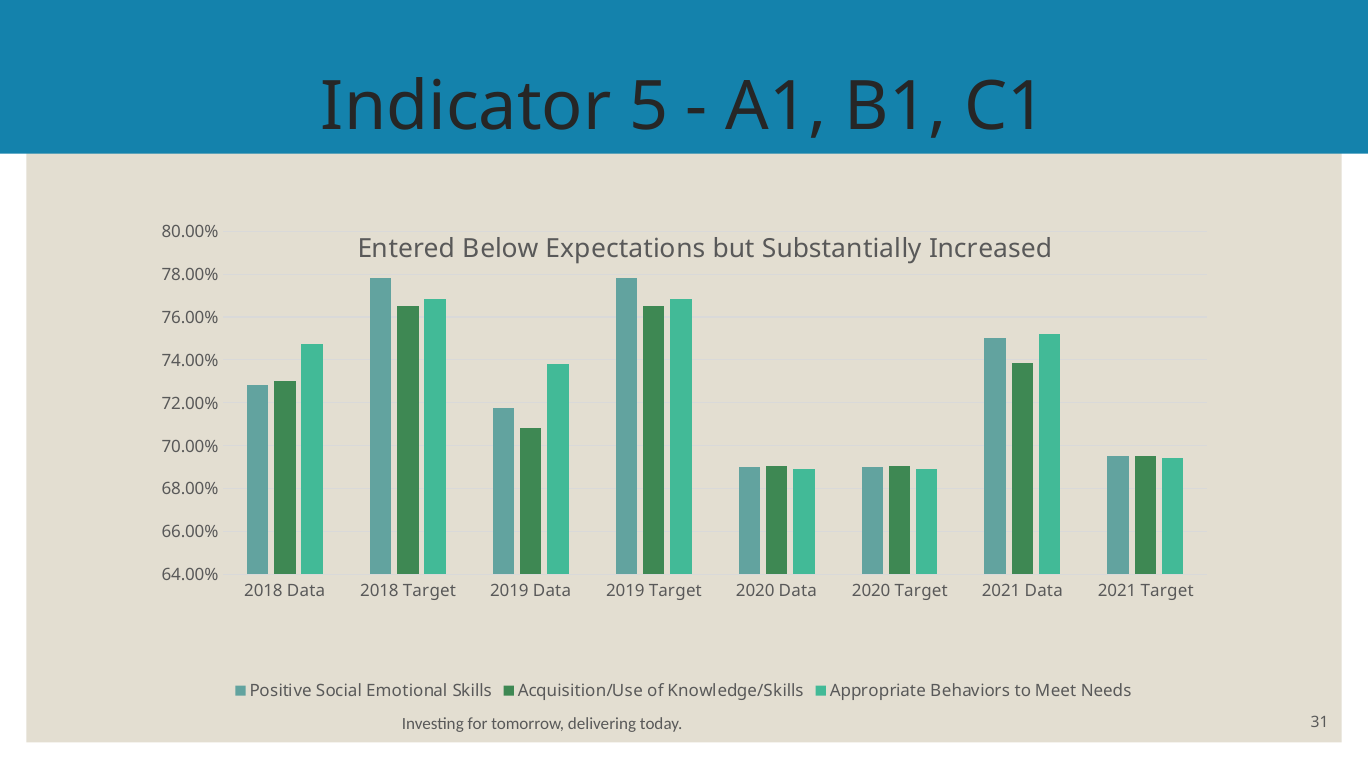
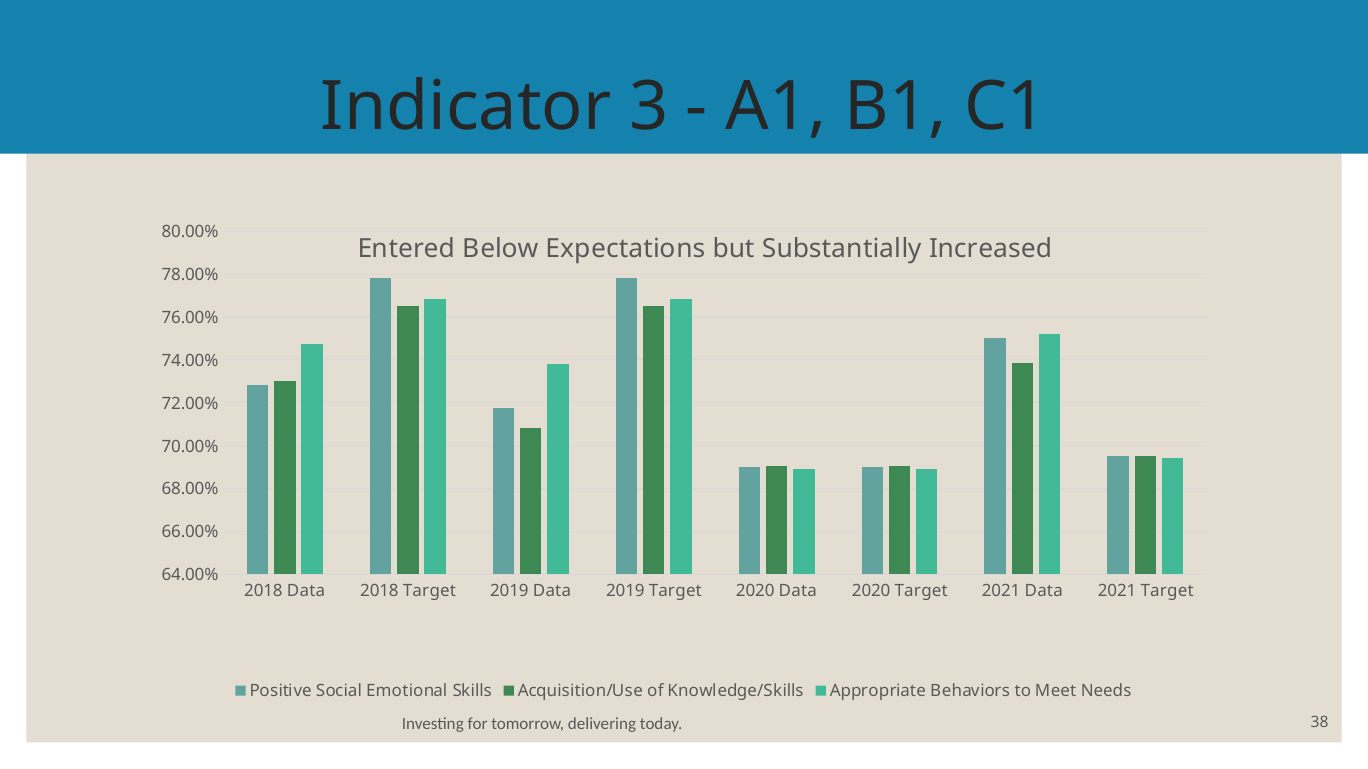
5: 5 -> 3
31: 31 -> 38
